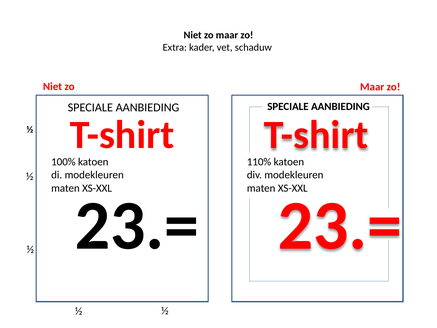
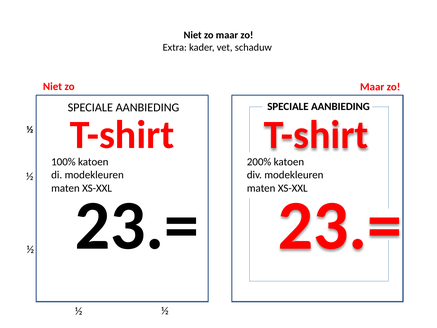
110%: 110% -> 200%
